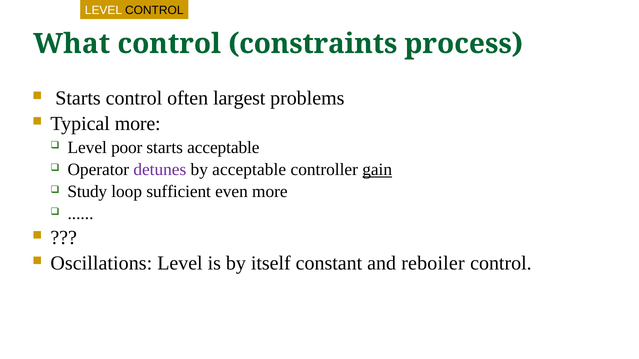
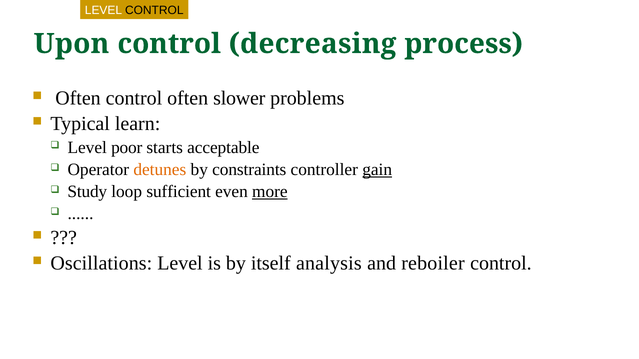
What: What -> Upon
constraints: constraints -> decreasing
Starts at (78, 98): Starts -> Often
largest: largest -> slower
Typical more: more -> learn
detunes colour: purple -> orange
by acceptable: acceptable -> constraints
more at (270, 192) underline: none -> present
constant: constant -> analysis
